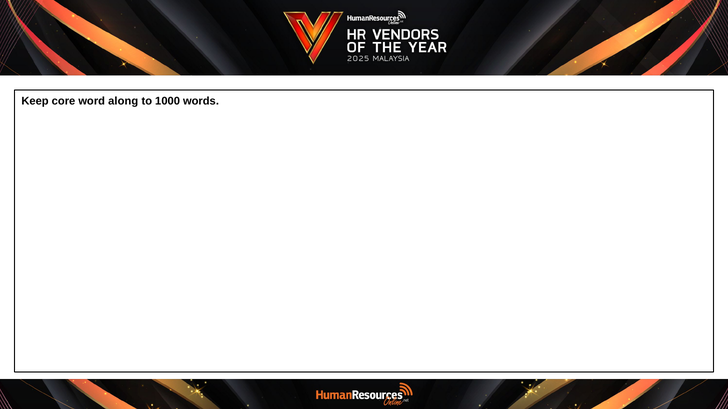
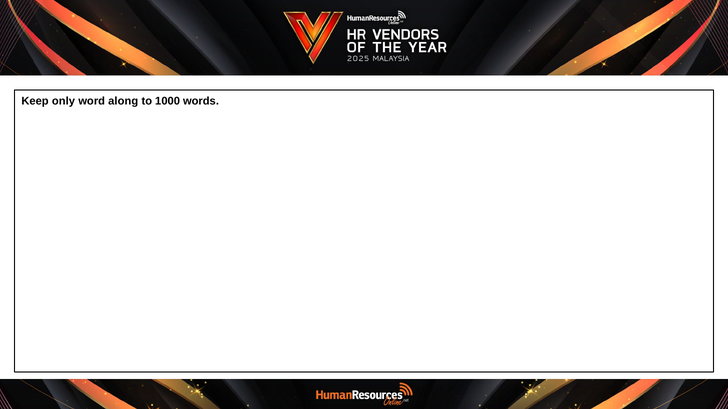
core: core -> only
